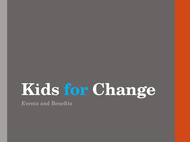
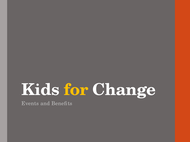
for colour: light blue -> yellow
